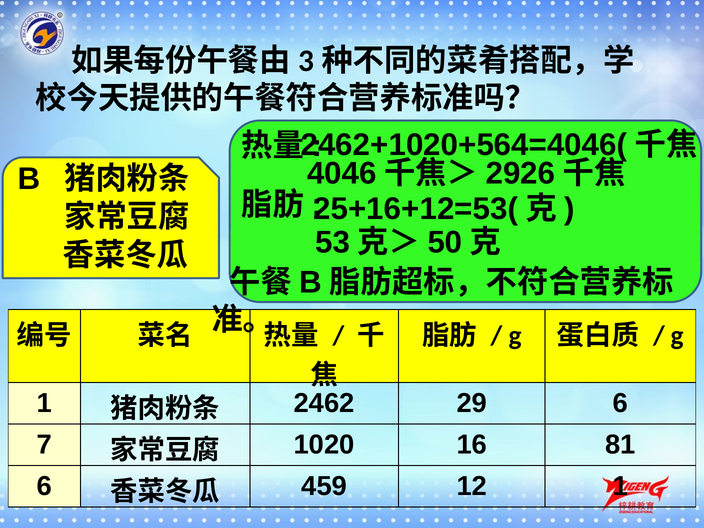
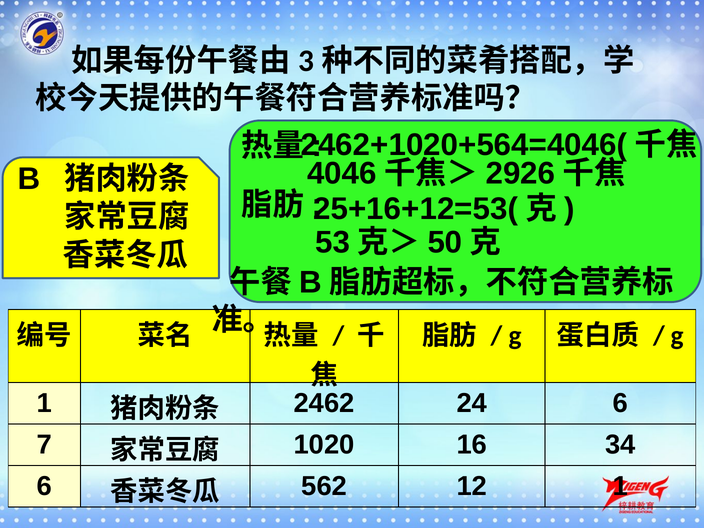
29: 29 -> 24
81: 81 -> 34
459: 459 -> 562
